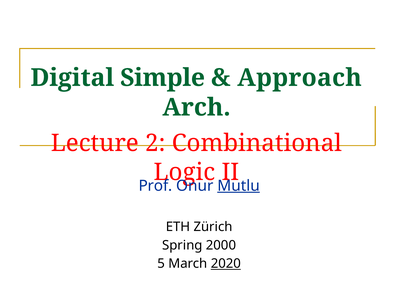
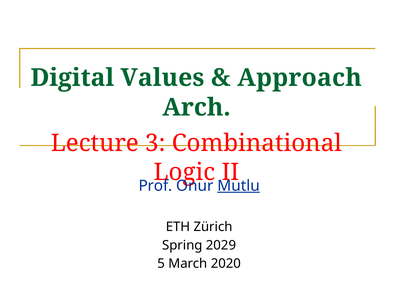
Simple: Simple -> Values
2: 2 -> 3
2000: 2000 -> 2029
2020 underline: present -> none
